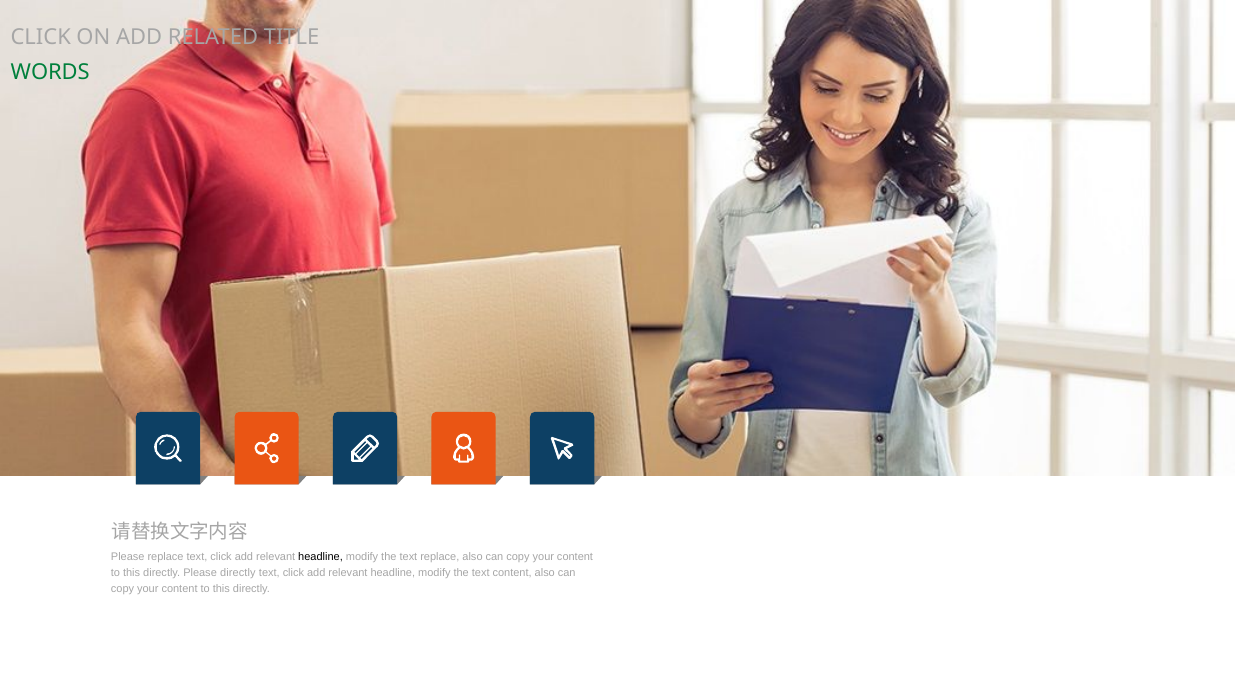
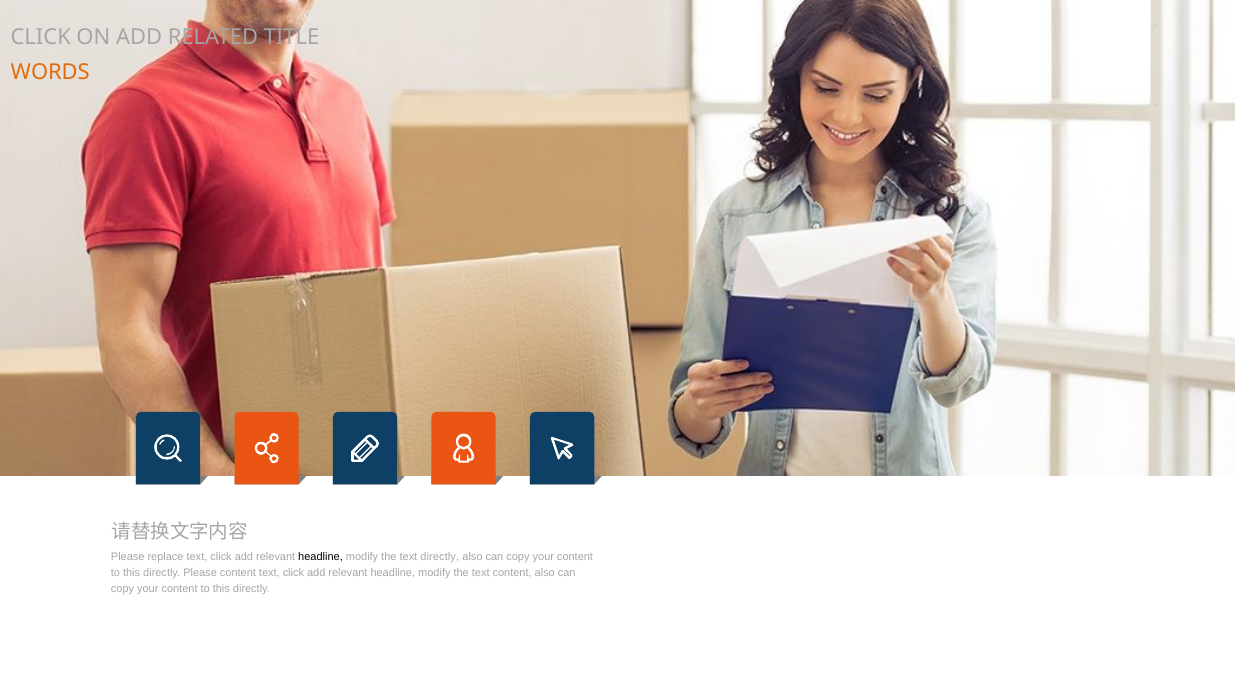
WORDS colour: green -> orange
text replace: replace -> directly
Please directly: directly -> content
